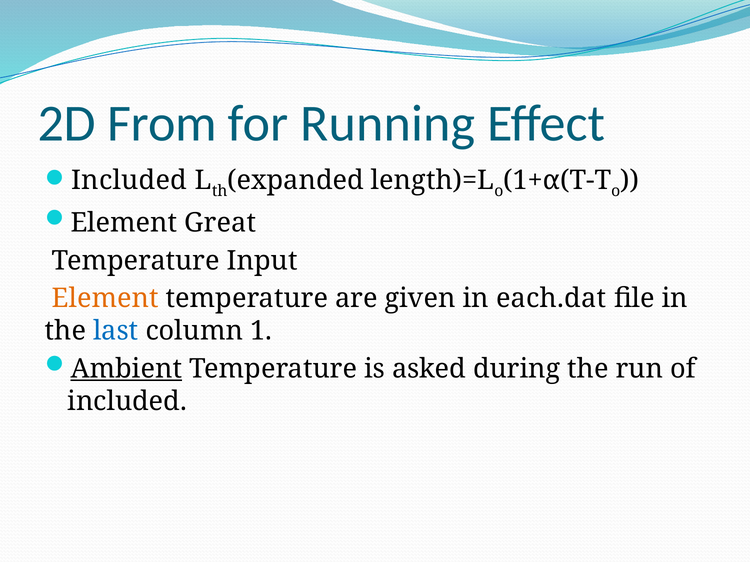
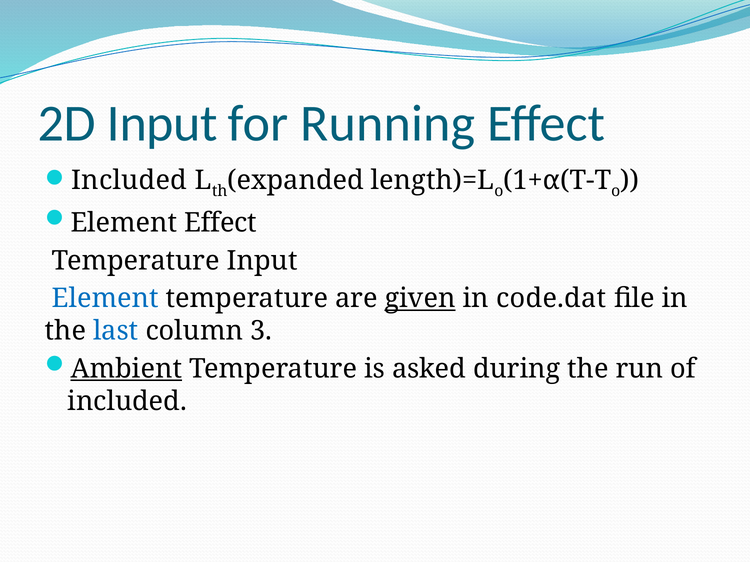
2D From: From -> Input
Element Great: Great -> Effect
Element at (105, 299) colour: orange -> blue
given underline: none -> present
each.dat: each.dat -> code.dat
1: 1 -> 3
